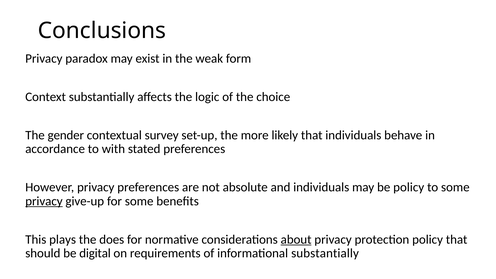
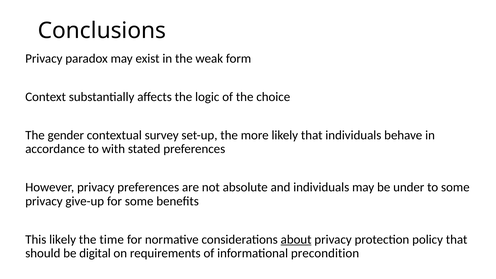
be policy: policy -> under
privacy at (44, 201) underline: present -> none
This plays: plays -> likely
does: does -> time
informational substantially: substantially -> precondition
